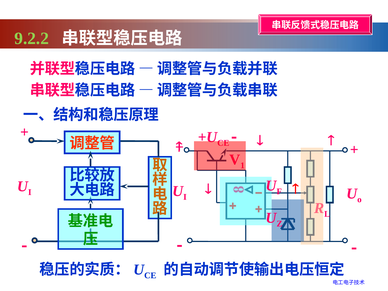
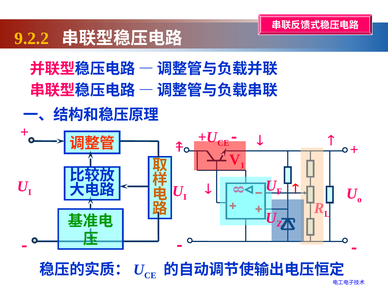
9.2.2 colour: light green -> yellow
